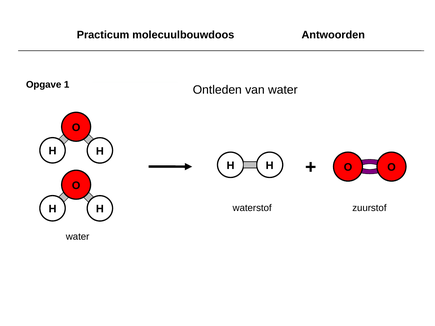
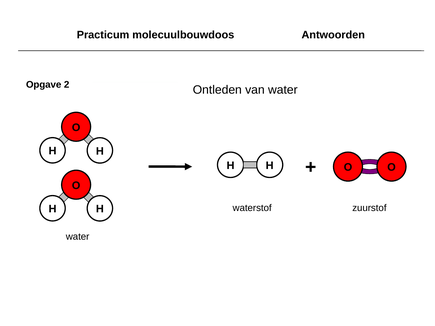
1: 1 -> 2
